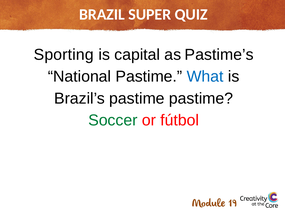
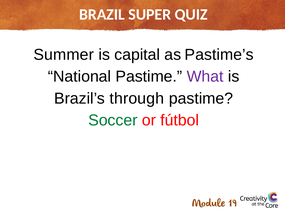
Sporting: Sporting -> Summer
What colour: blue -> purple
Brazil’s pastime: pastime -> through
